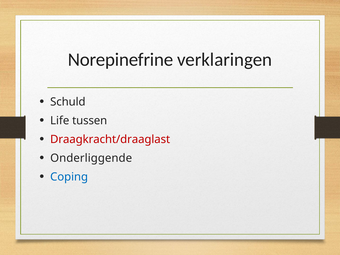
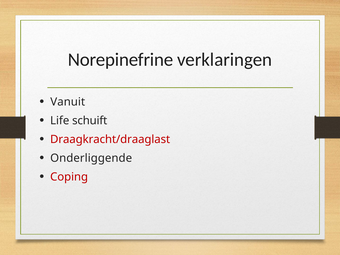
Schuld: Schuld -> Vanuit
tussen: tussen -> schuift
Coping colour: blue -> red
